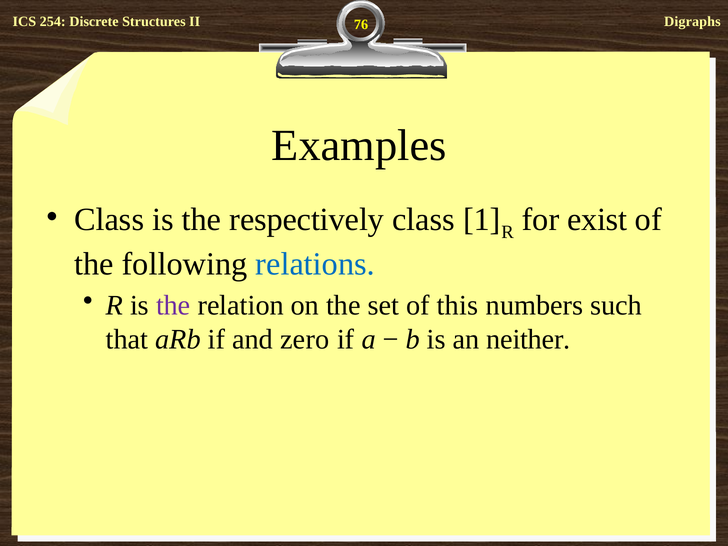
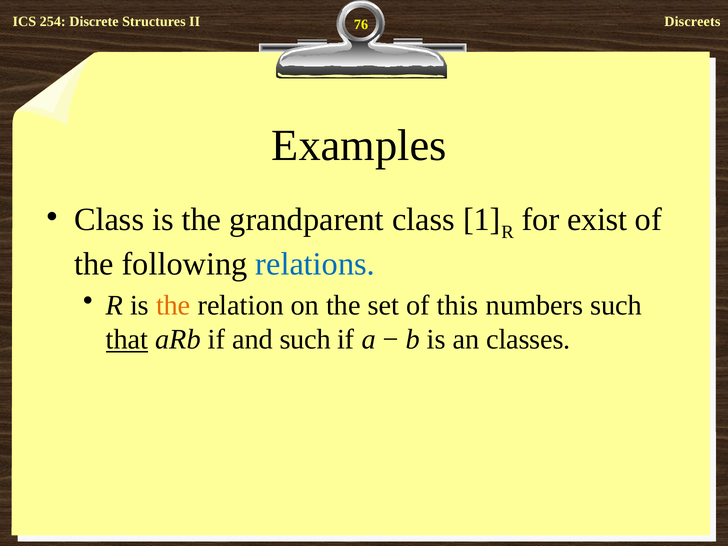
Digraphs: Digraphs -> Discreets
respectively: respectively -> grandparent
the at (173, 306) colour: purple -> orange
that underline: none -> present
and zero: zero -> such
neither: neither -> classes
